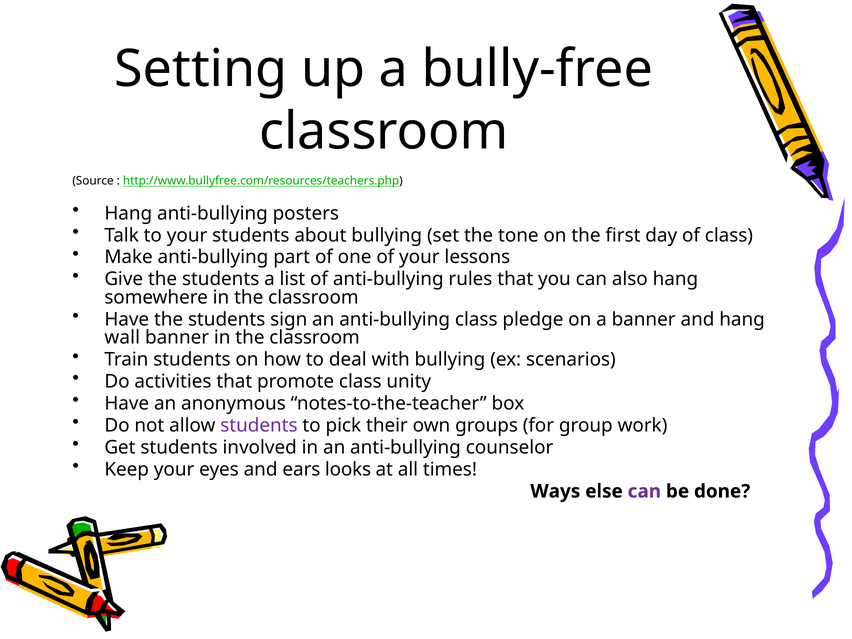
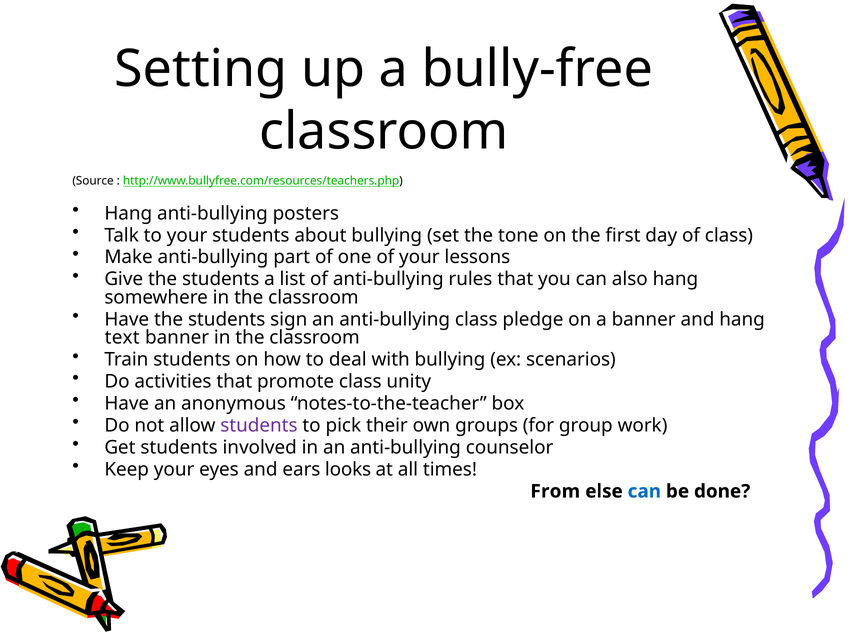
wall: wall -> text
Ways: Ways -> From
can at (644, 491) colour: purple -> blue
